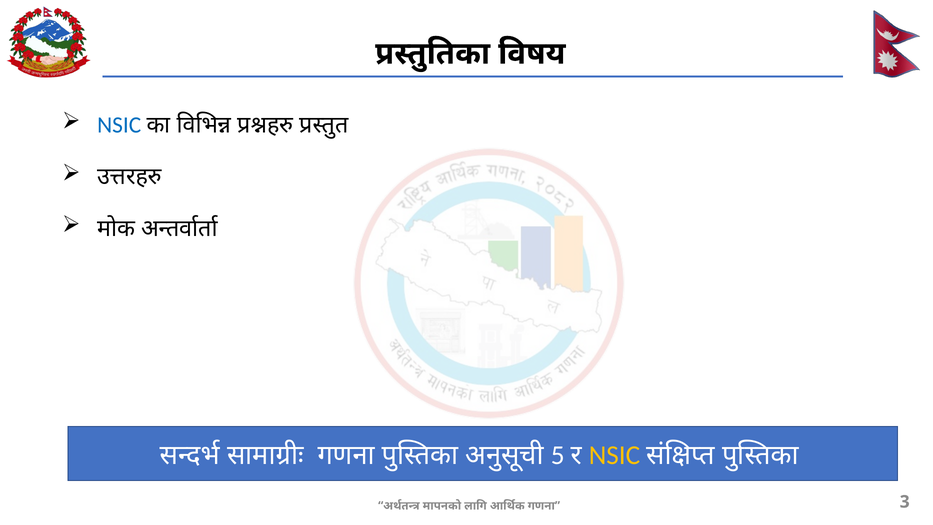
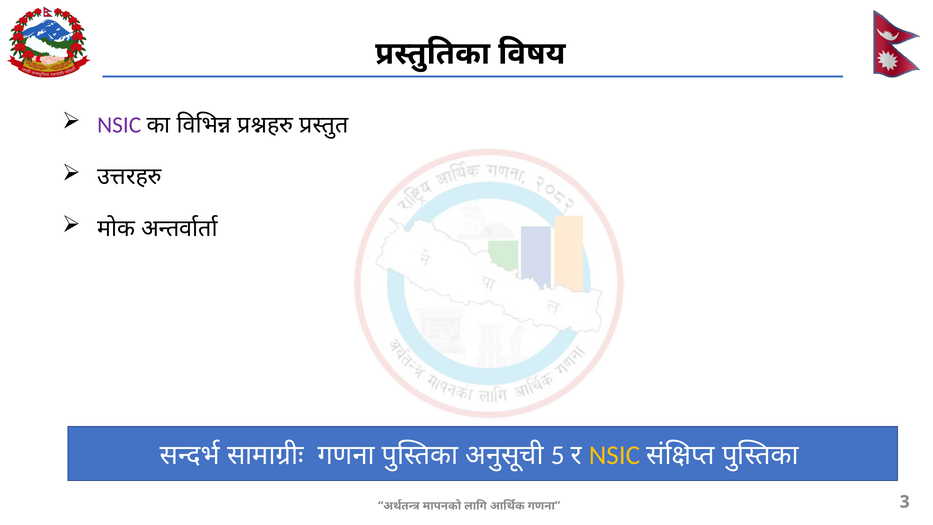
NSIC at (119, 125) colour: blue -> purple
